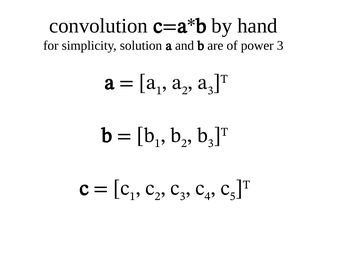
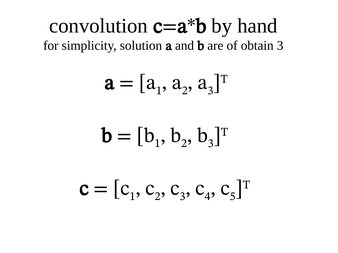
power: power -> obtain
